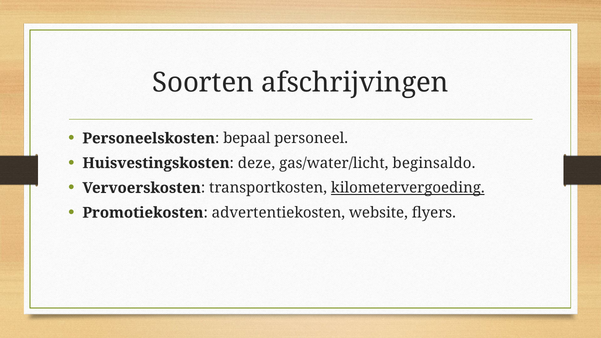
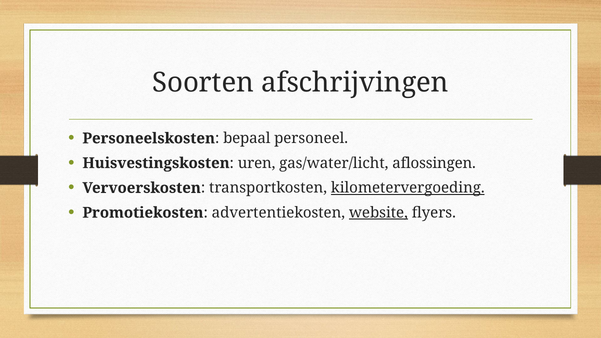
deze: deze -> uren
beginsaldo: beginsaldo -> aflossingen
website underline: none -> present
